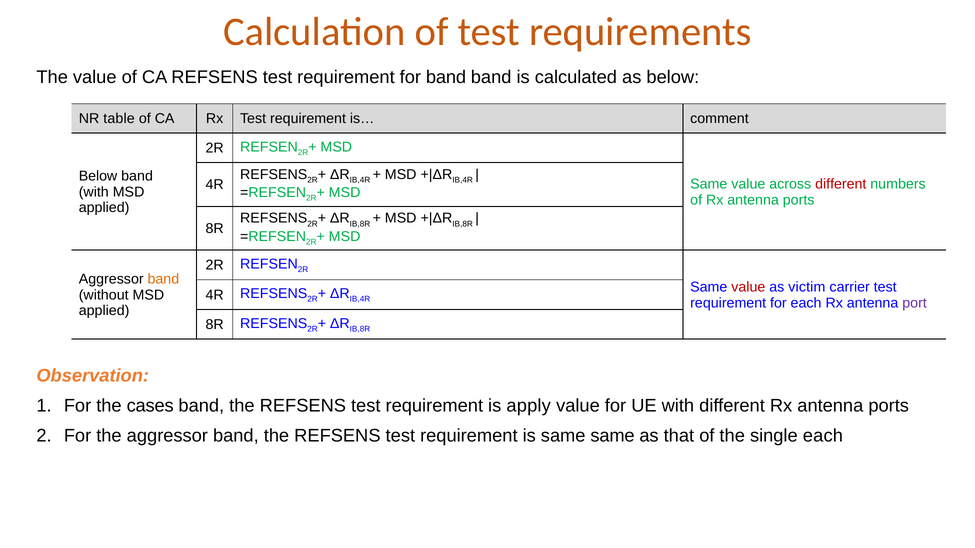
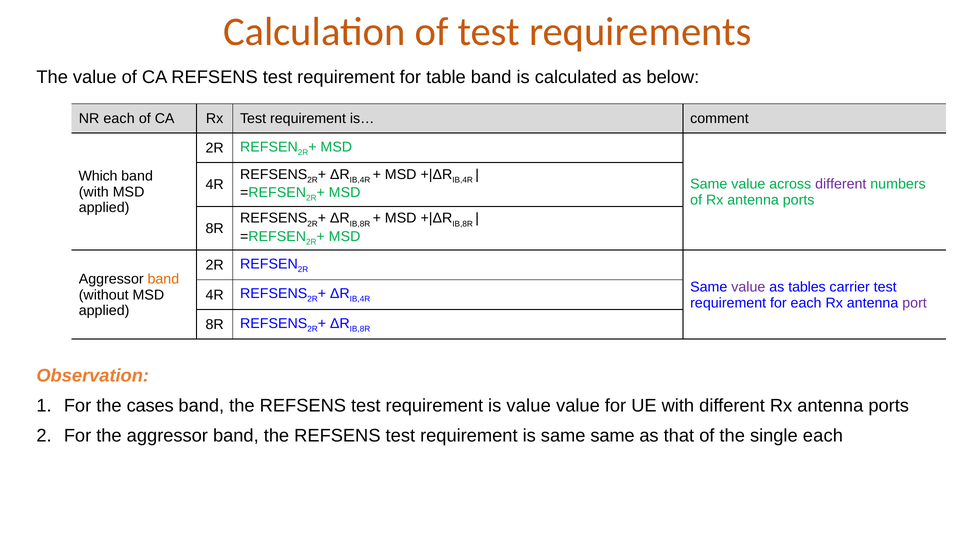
for band: band -> table
NR table: table -> each
Below at (98, 176): Below -> Which
different at (841, 184) colour: red -> purple
value at (748, 287) colour: red -> purple
victim: victim -> tables
is apply: apply -> value
